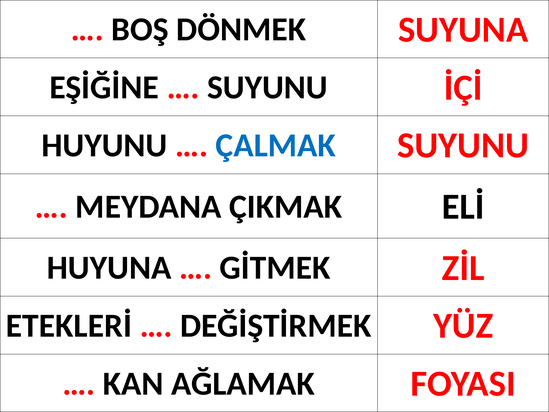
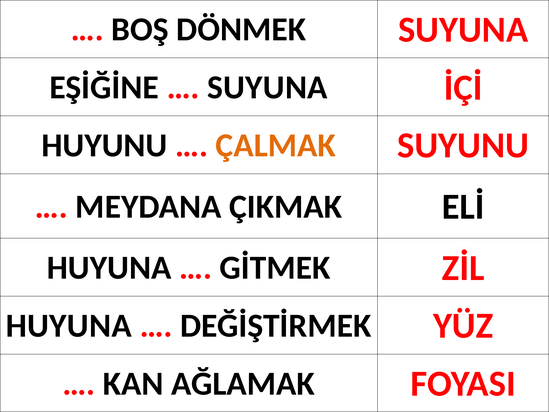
SUYUNU at (267, 87): SUYUNU -> SUYUNA
ÇALMAK colour: blue -> orange
ETEKLERİ at (69, 326): ETEKLERİ -> HUYUNA
